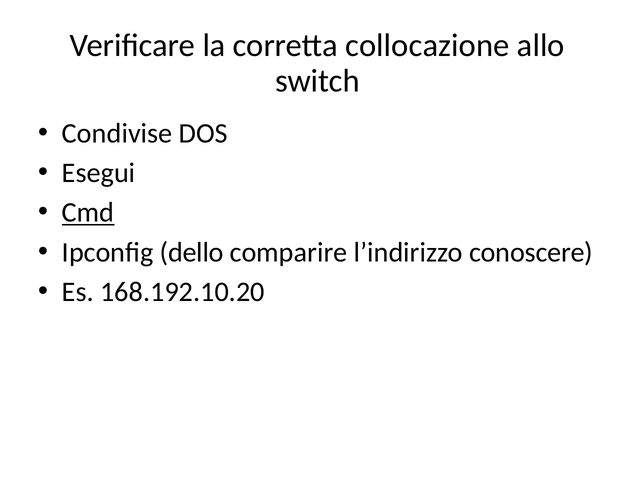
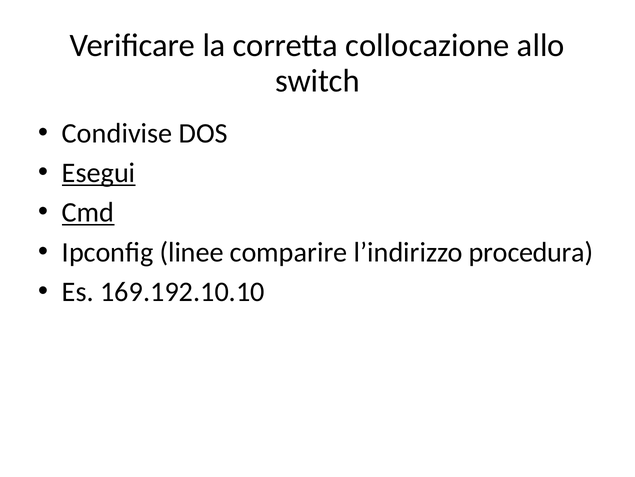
Esegui underline: none -> present
dello: dello -> linee
conoscere: conoscere -> procedura
168.192.10.20: 168.192.10.20 -> 169.192.10.10
